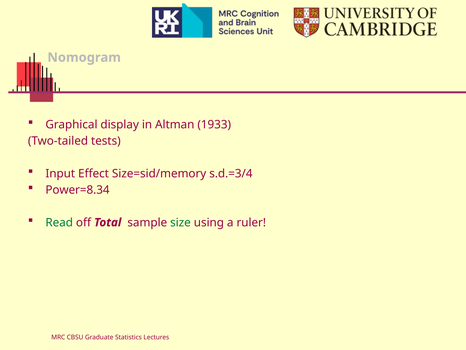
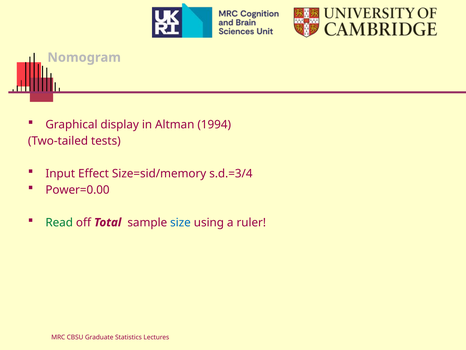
1933: 1933 -> 1994
Power=8.34: Power=8.34 -> Power=0.00
size colour: green -> blue
